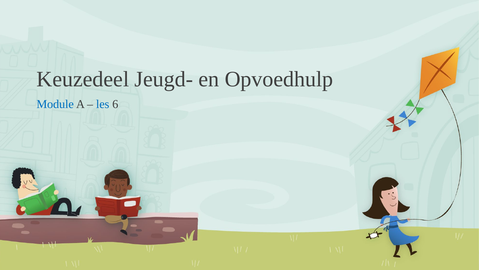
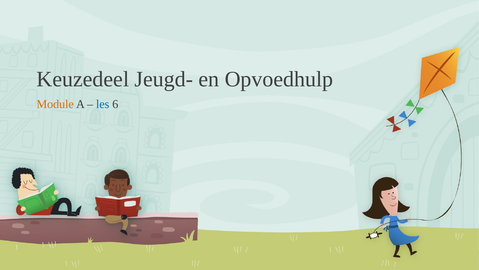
Module colour: blue -> orange
